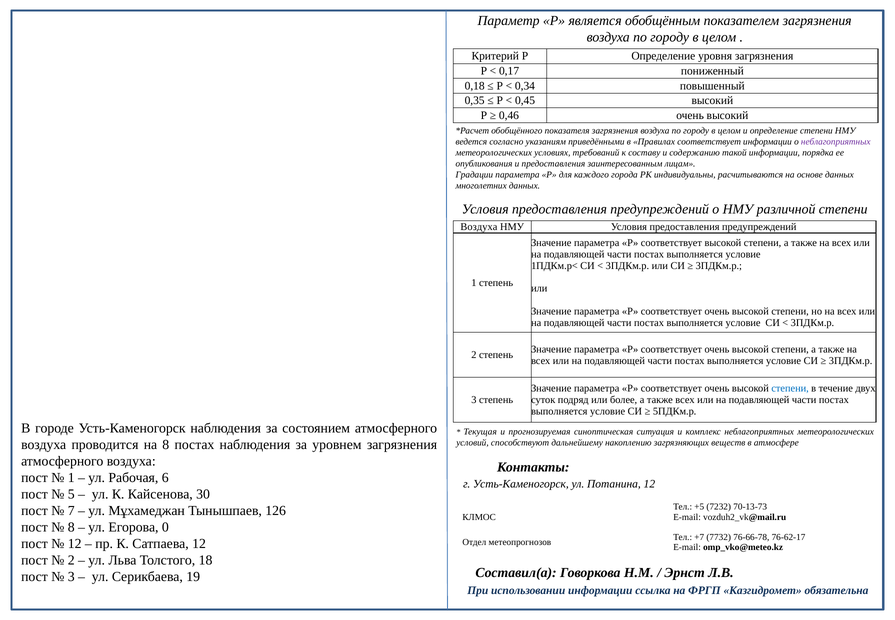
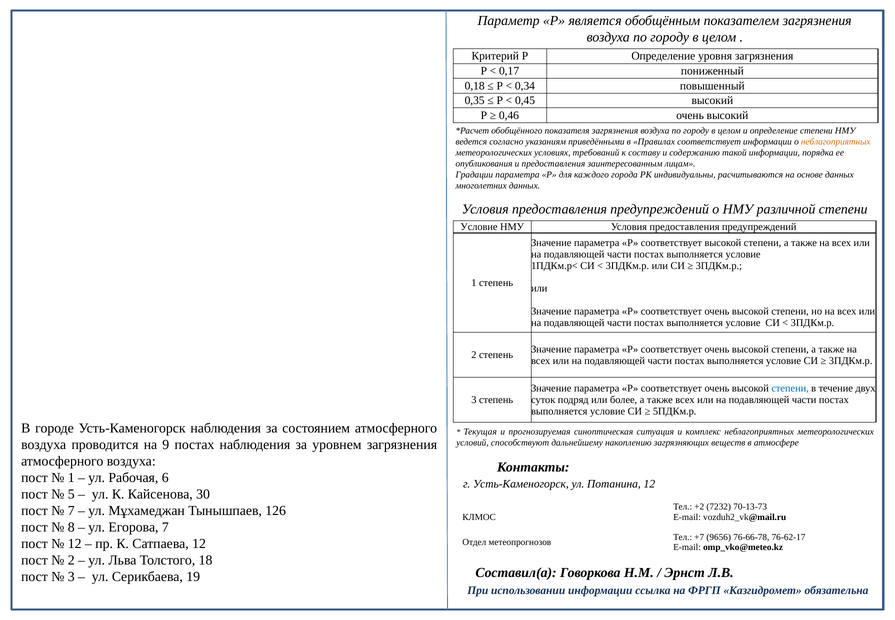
неблагоприятных at (836, 141) colour: purple -> orange
Воздуха at (479, 227): Воздуха -> Условие
на 8: 8 -> 9
+5: +5 -> +2
Егорова 0: 0 -> 7
7732: 7732 -> 9656
